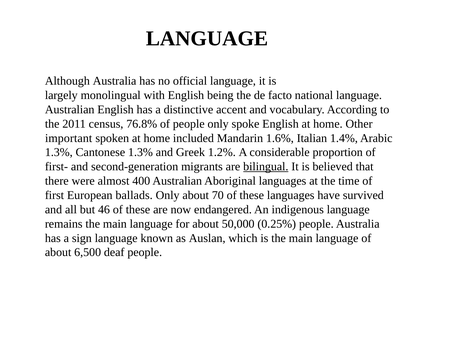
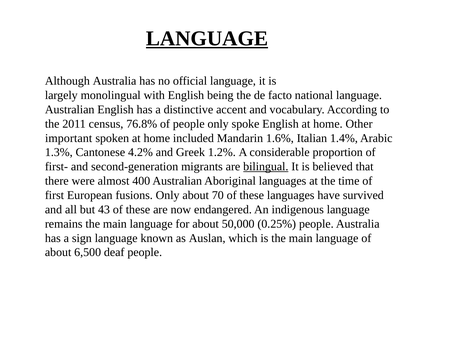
LANGUAGE at (207, 39) underline: none -> present
Cantonese 1.3%: 1.3% -> 4.2%
ballads: ballads -> fusions
46: 46 -> 43
